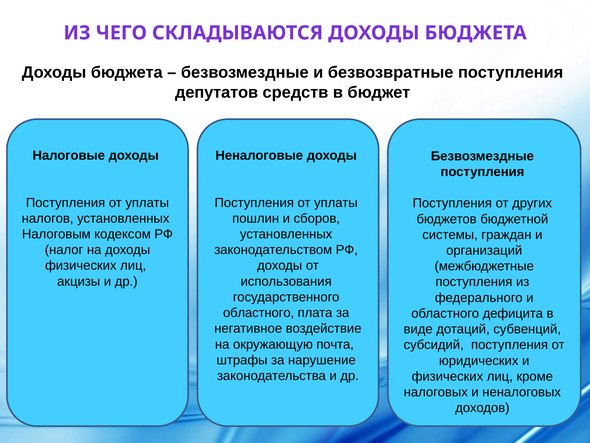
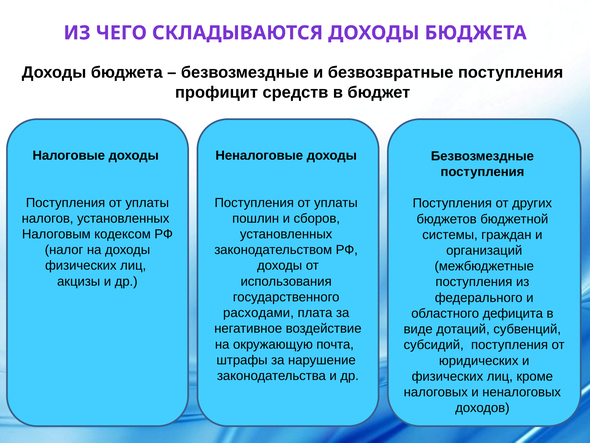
депутатов: депутатов -> профицит
областного at (259, 313): областного -> расходами
